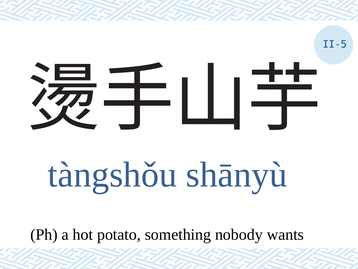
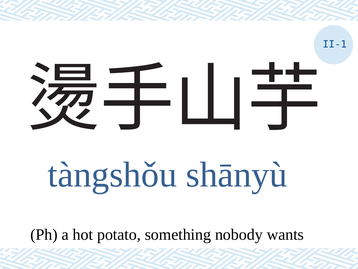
II-5: II-5 -> II-1
